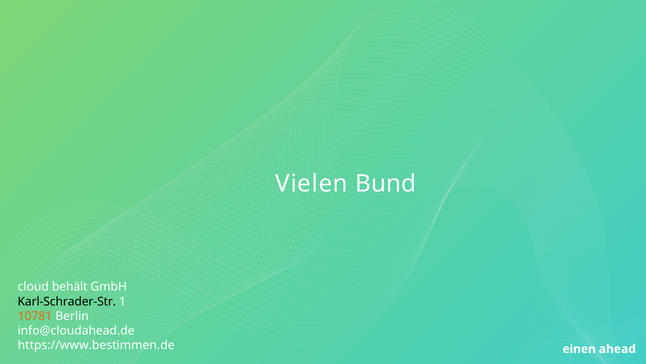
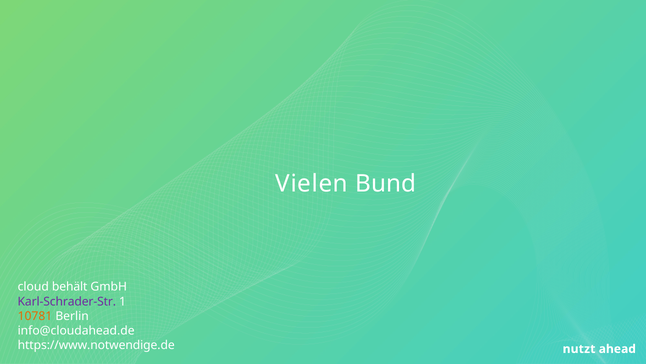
Karl-Schrader-Str colour: black -> purple
https://www.bestimmen.de: https://www.bestimmen.de -> https://www.notwendige.de
einen: einen -> nutzt
